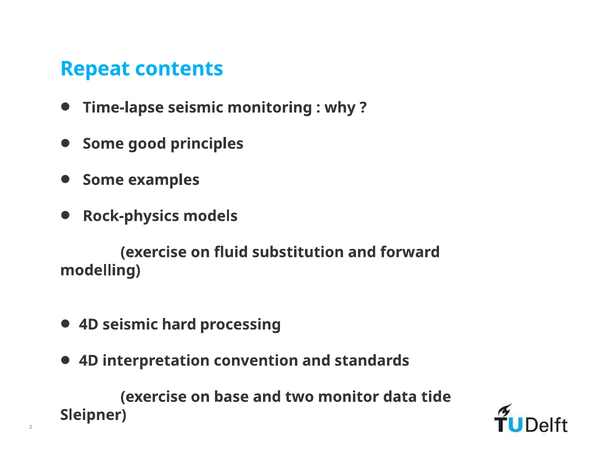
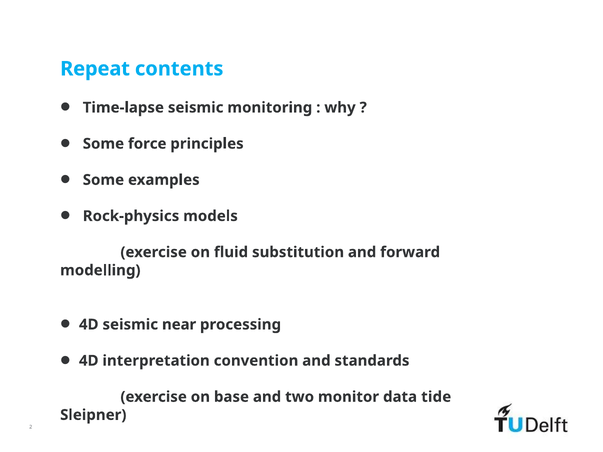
good: good -> force
hard: hard -> near
